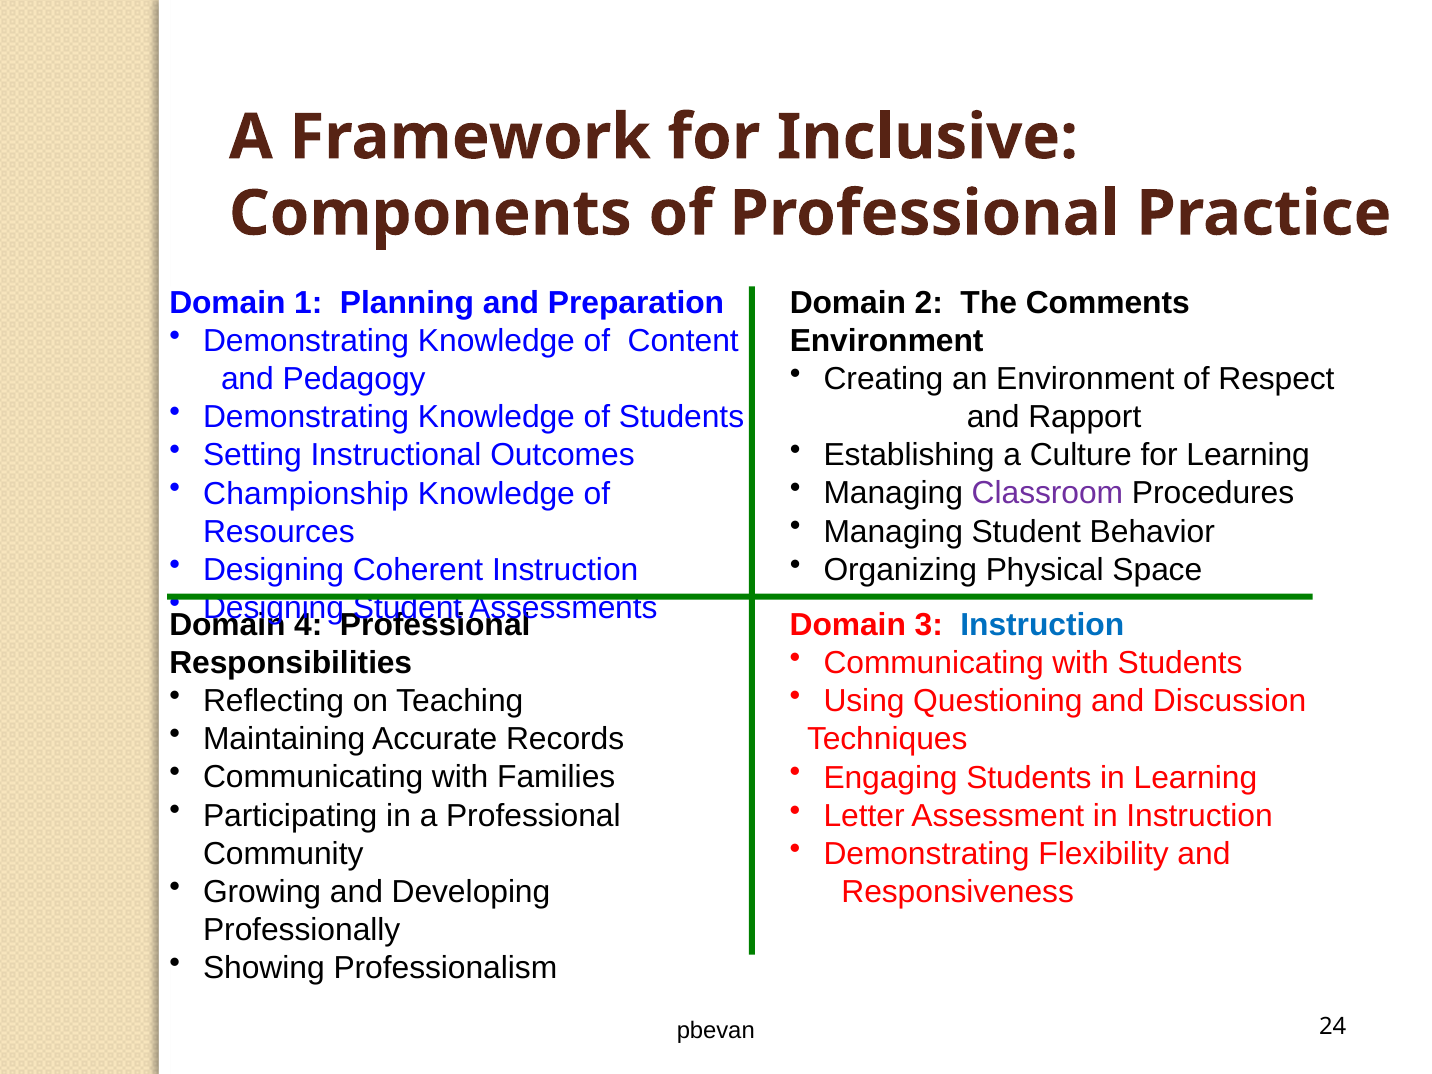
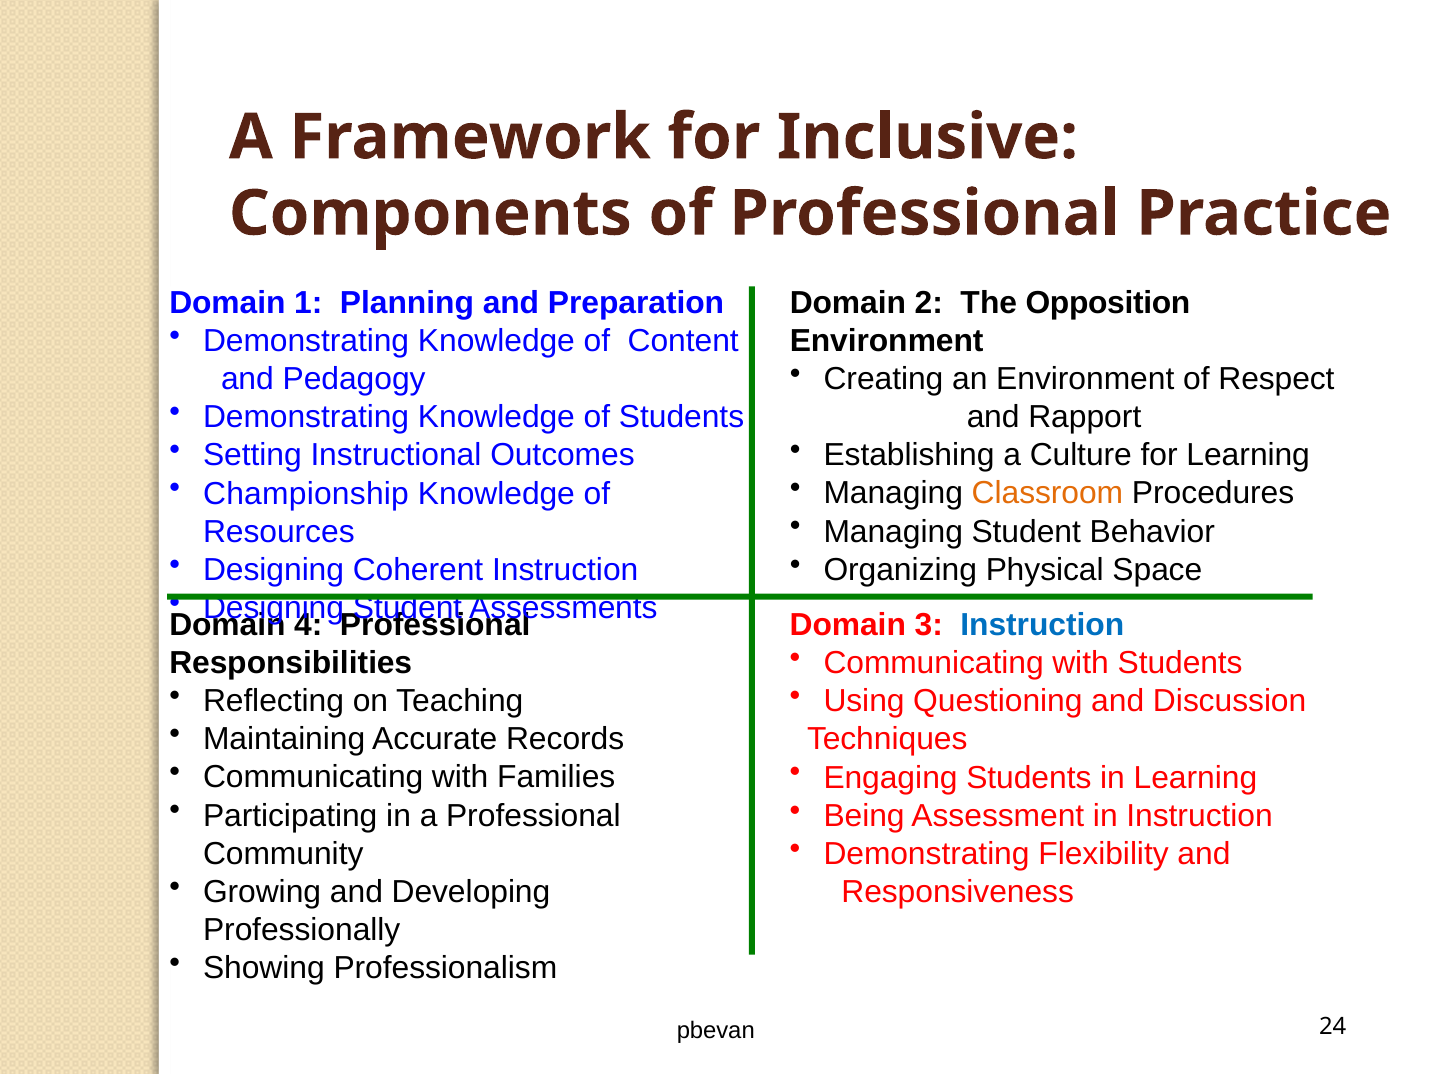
Comments: Comments -> Opposition
Classroom colour: purple -> orange
Letter: Letter -> Being
